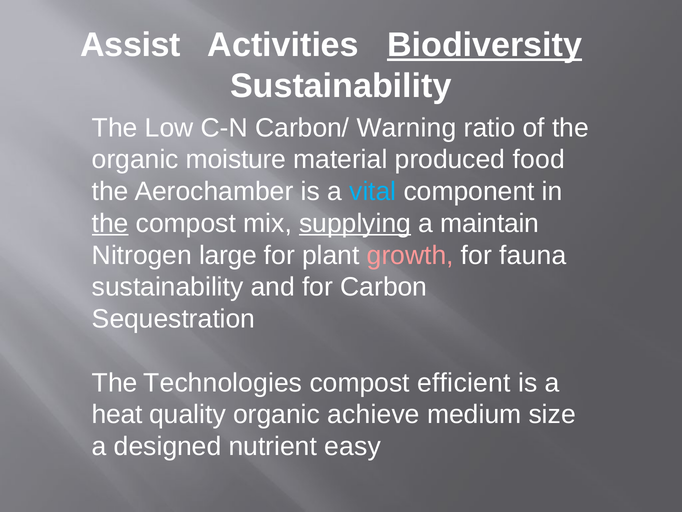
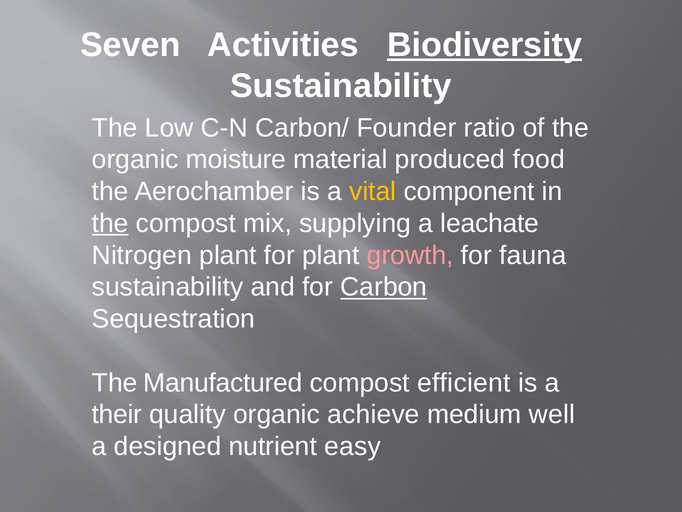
Assist: Assist -> Seven
Warning: Warning -> Founder
vital colour: light blue -> yellow
supplying underline: present -> none
maintain: maintain -> leachate
Nitrogen large: large -> plant
Carbon underline: none -> present
Technologies: Technologies -> Manufactured
heat: heat -> their
size: size -> well
